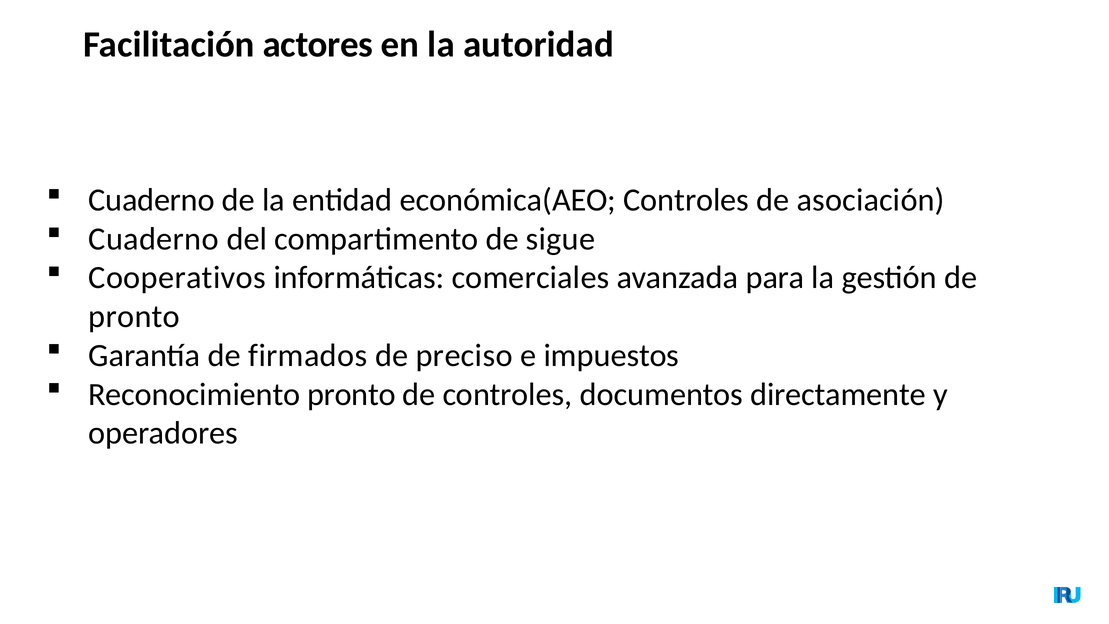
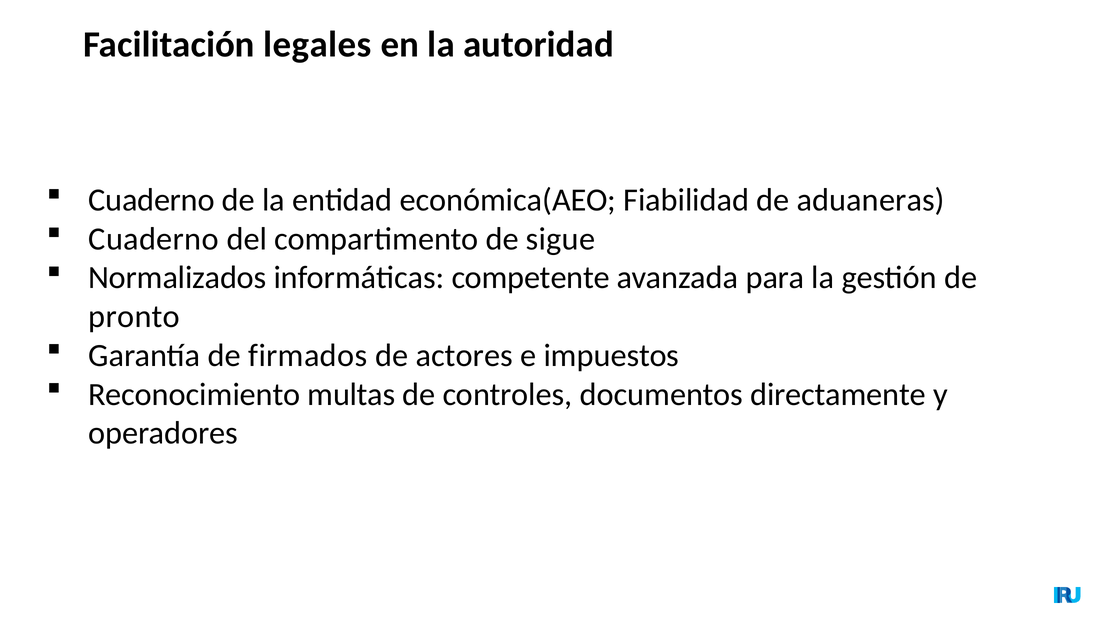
actores: actores -> legales
económica(AEO Controles: Controles -> Fiabilidad
asociación: asociación -> aduaneras
Cooperativos: Cooperativos -> Normalizados
comerciales: comerciales -> competente
preciso: preciso -> actores
Reconocimiento pronto: pronto -> multas
